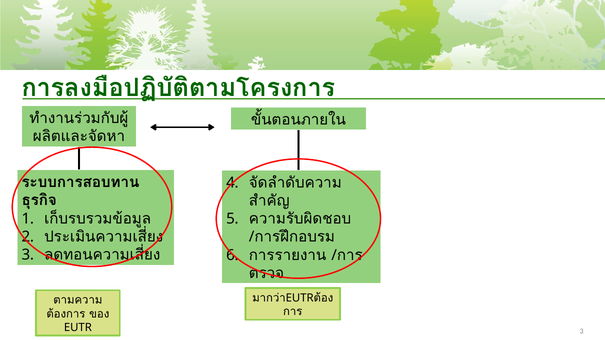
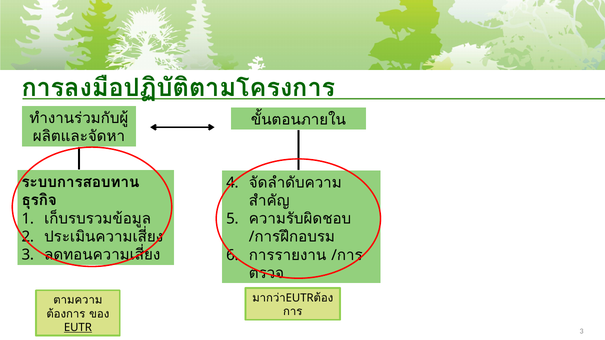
EUTR underline: none -> present
